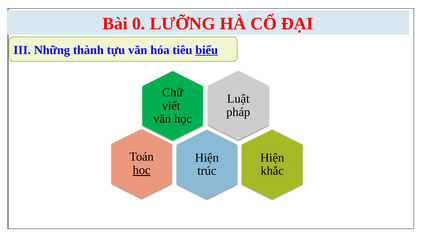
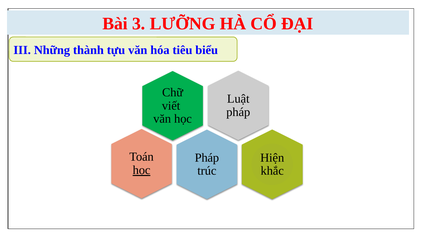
0: 0 -> 3
biểu underline: present -> none
Hiện at (207, 158): Hiện -> Pháp
